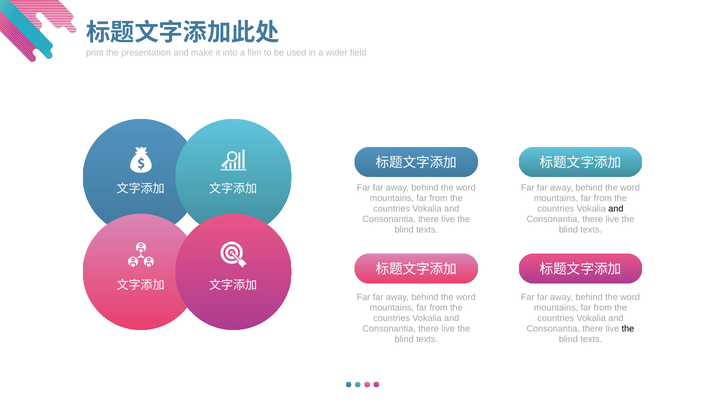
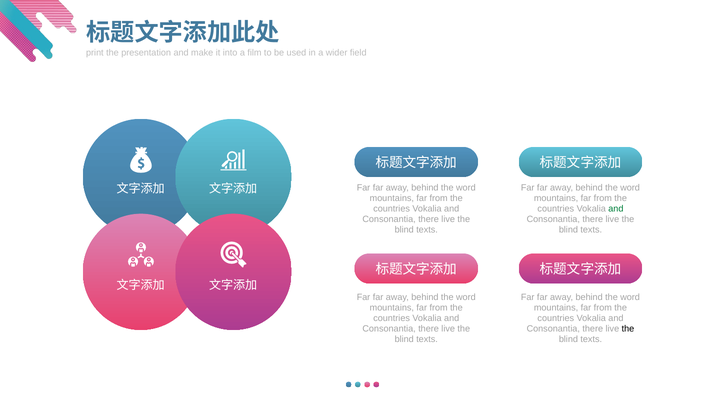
and at (616, 209) colour: black -> green
